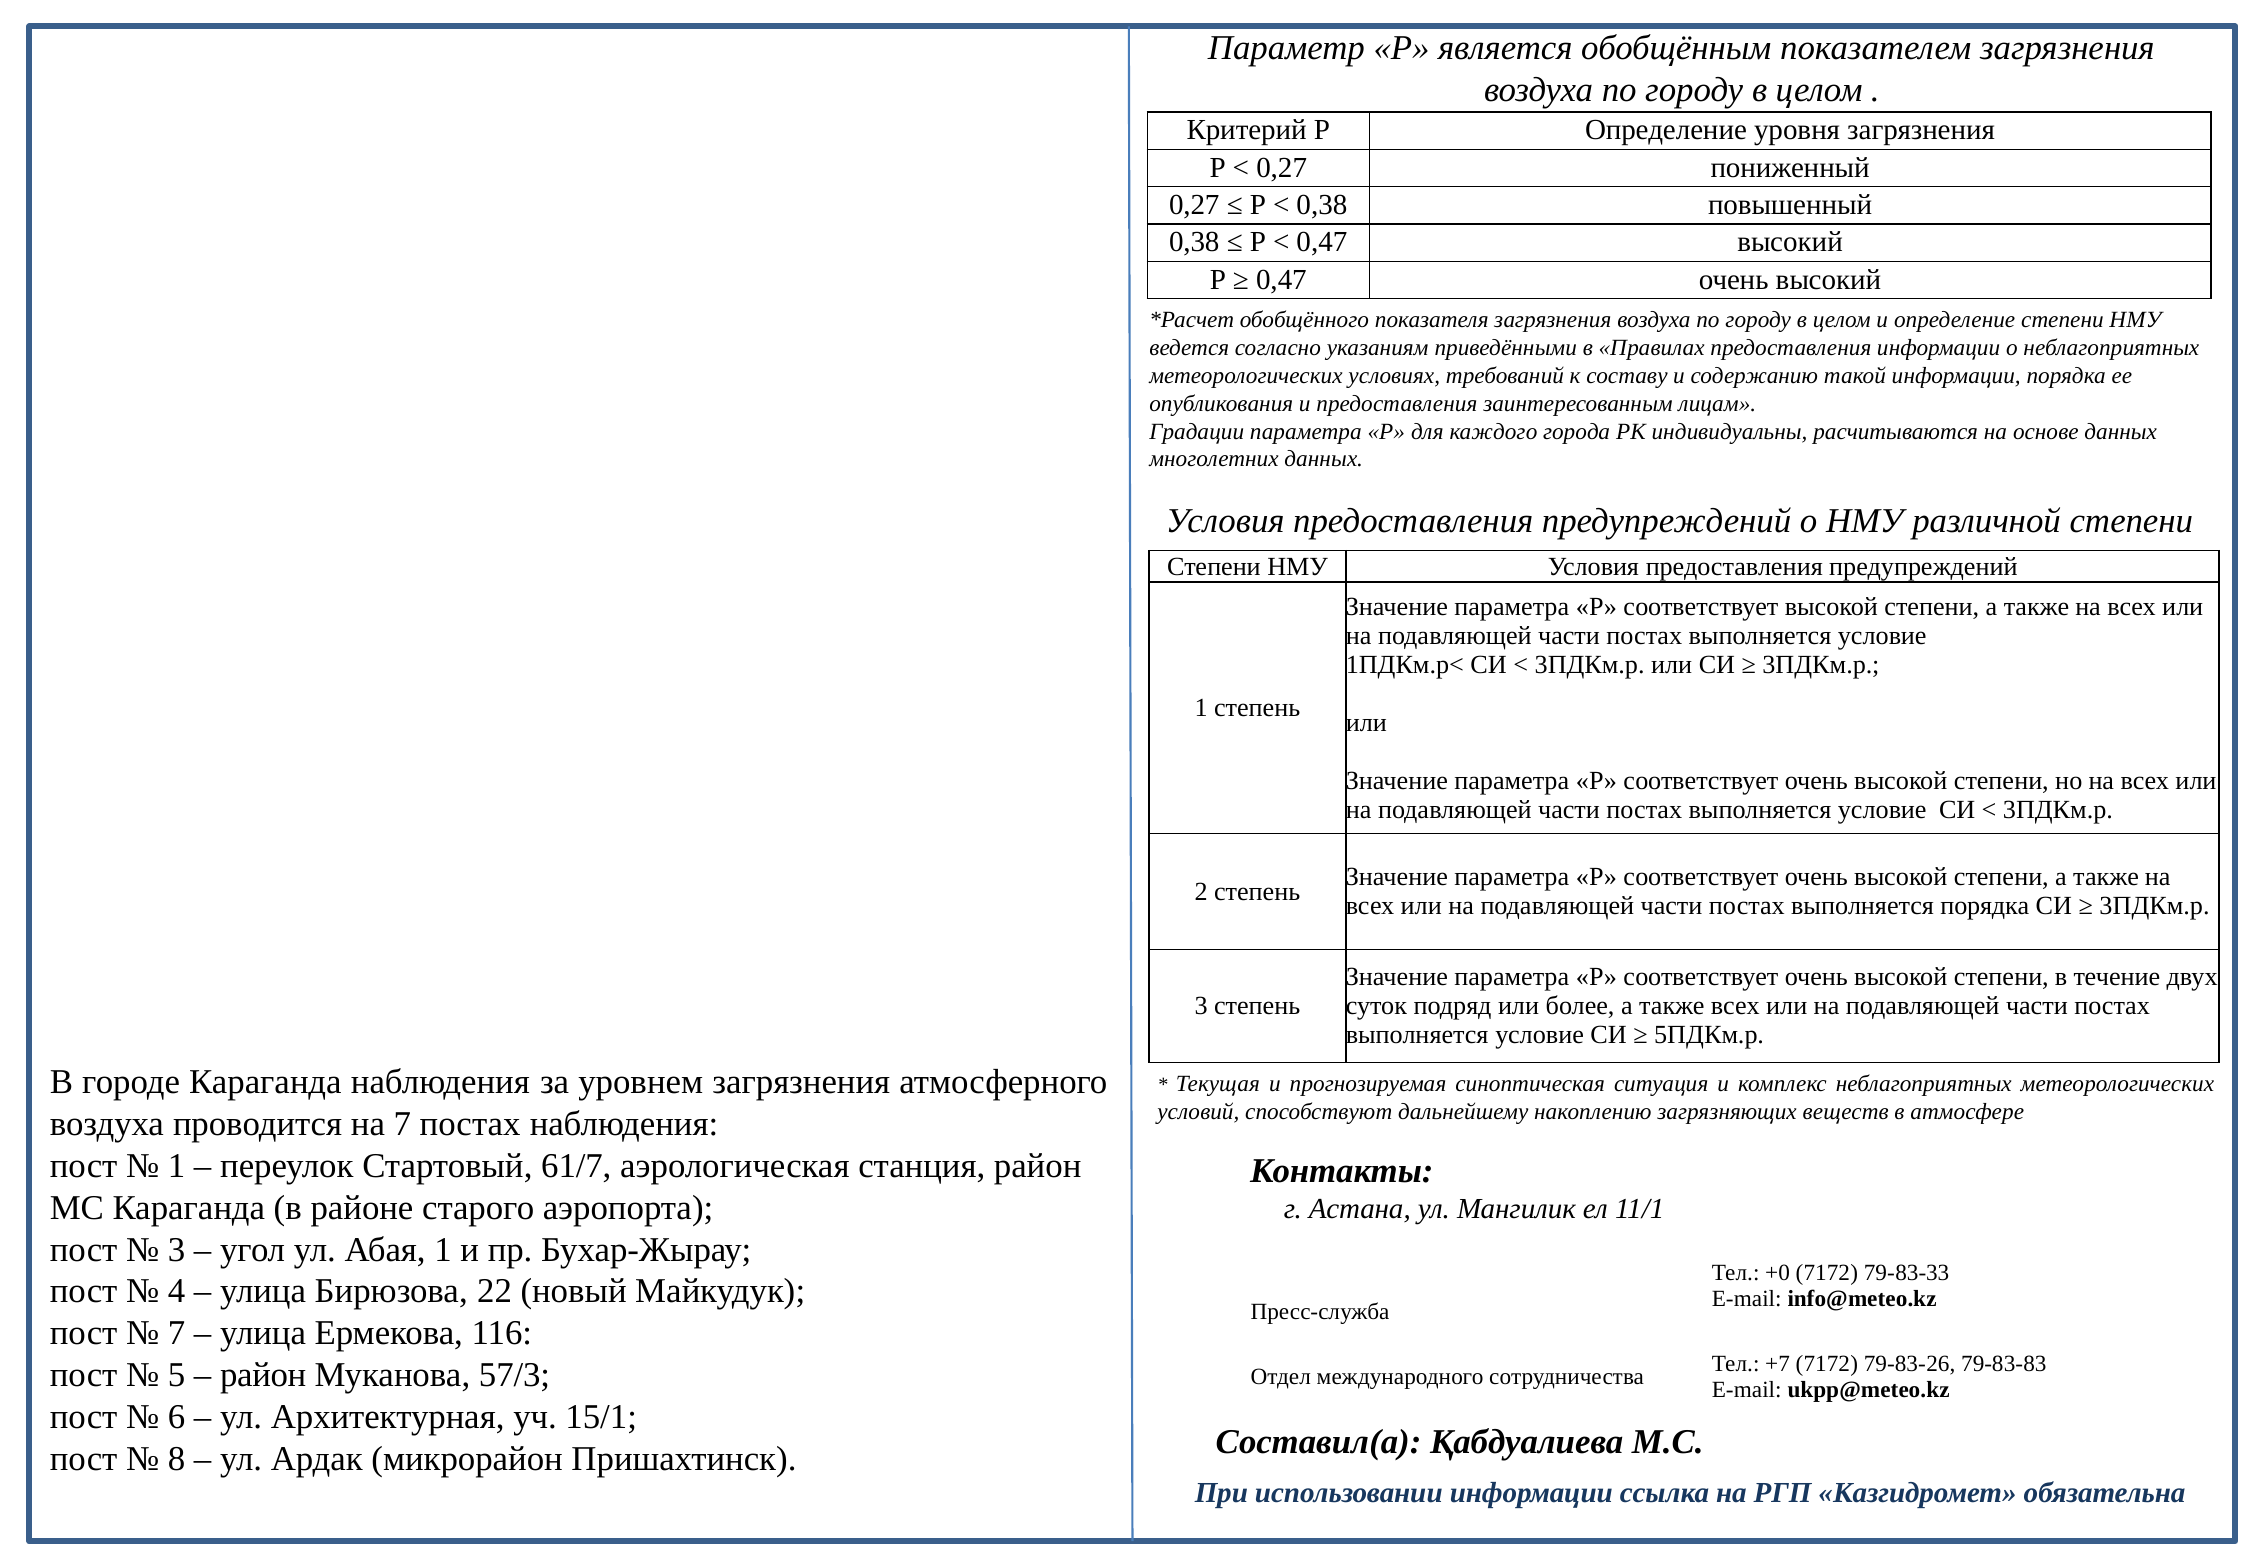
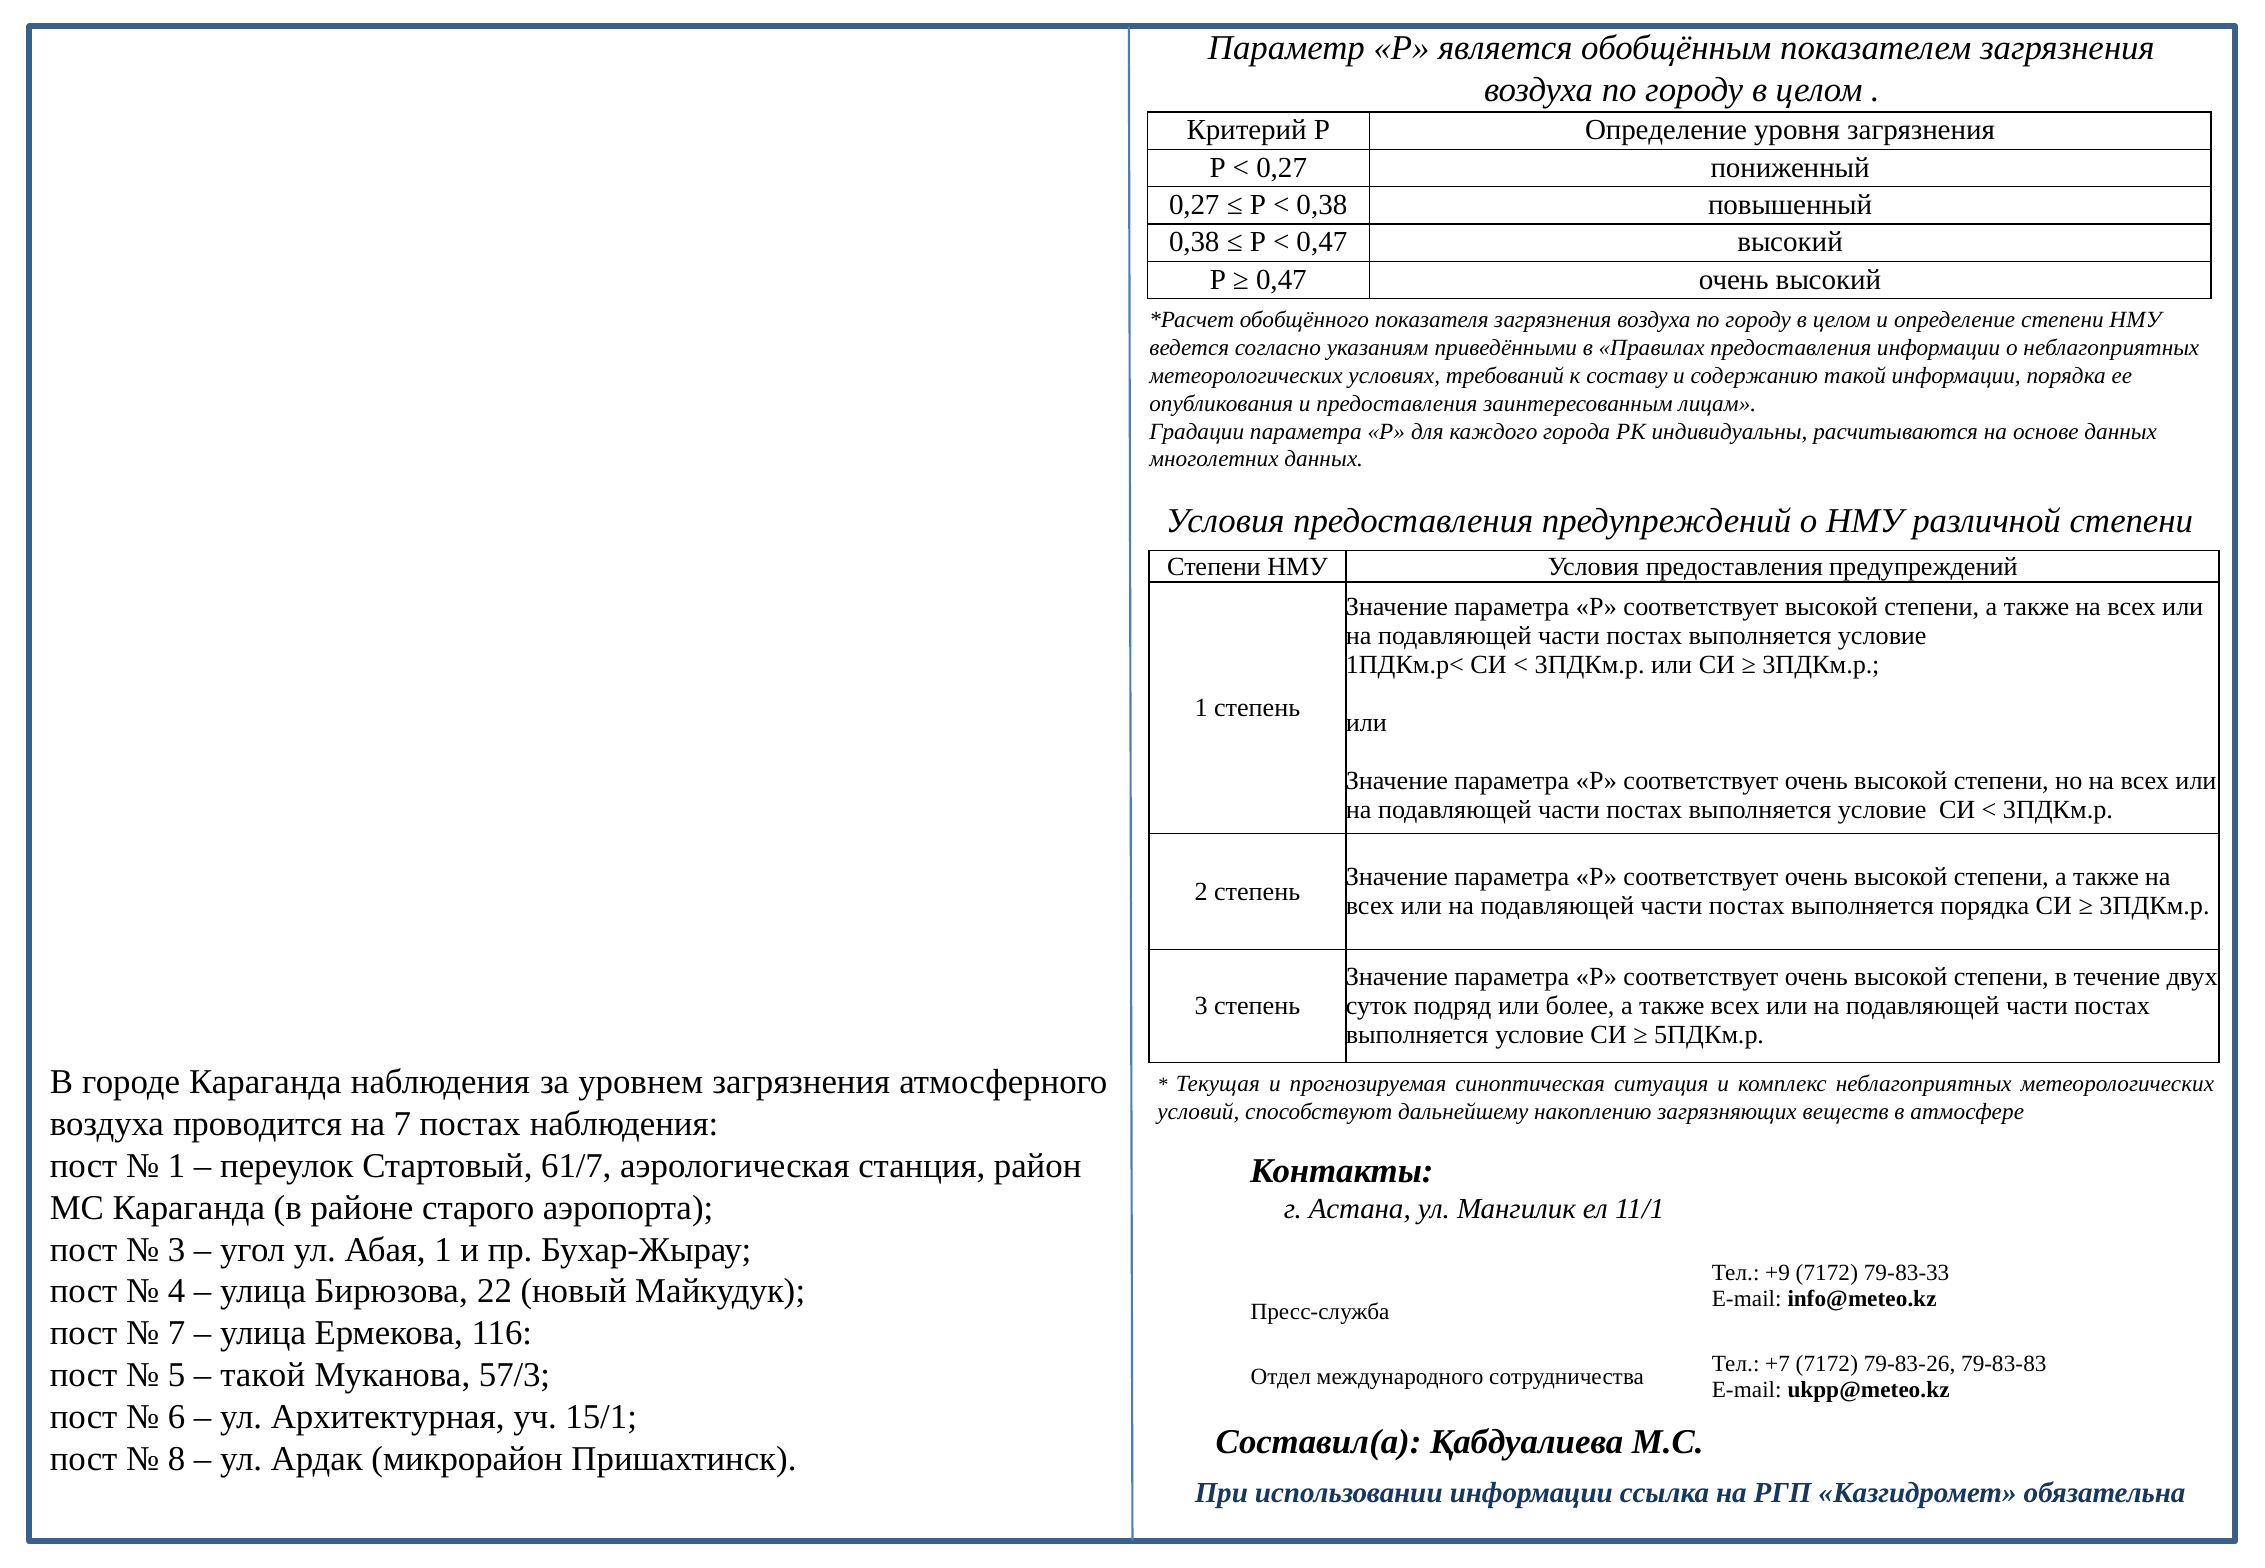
+0: +0 -> +9
район at (263, 1375): район -> такой
